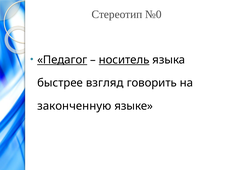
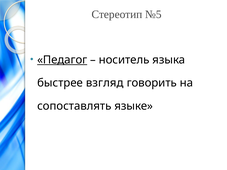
№0: №0 -> №5
носитель underline: present -> none
законченную: законченную -> сопоставлять
